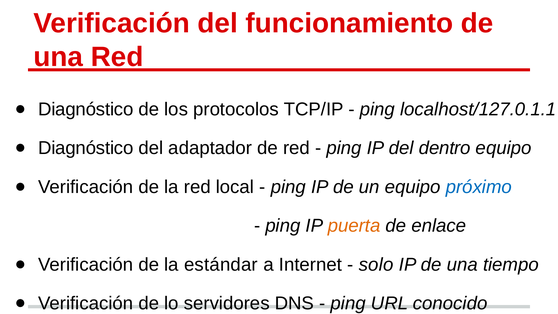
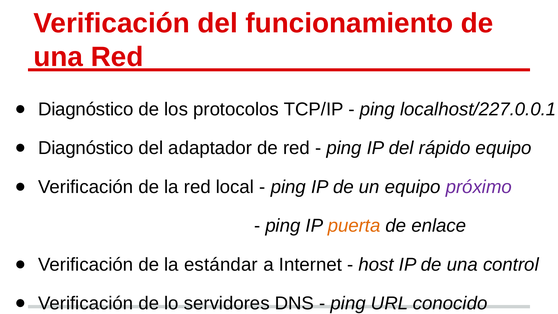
localhost/127.0.1.1: localhost/127.0.1.1 -> localhost/227.0.0.1
dentro: dentro -> rápido
próximo colour: blue -> purple
solo: solo -> host
tiempo: tiempo -> control
